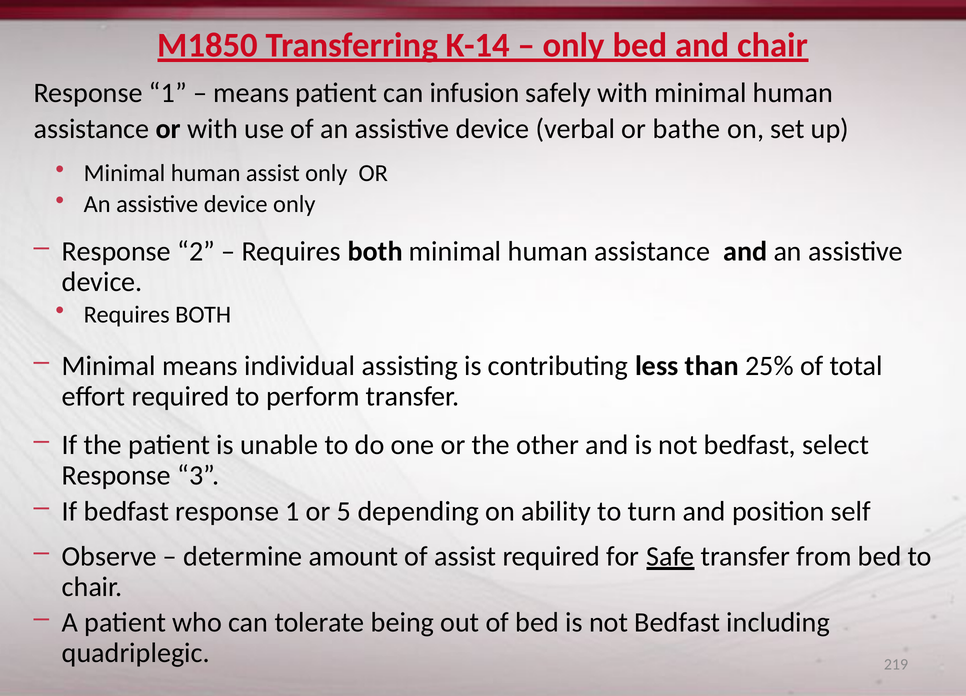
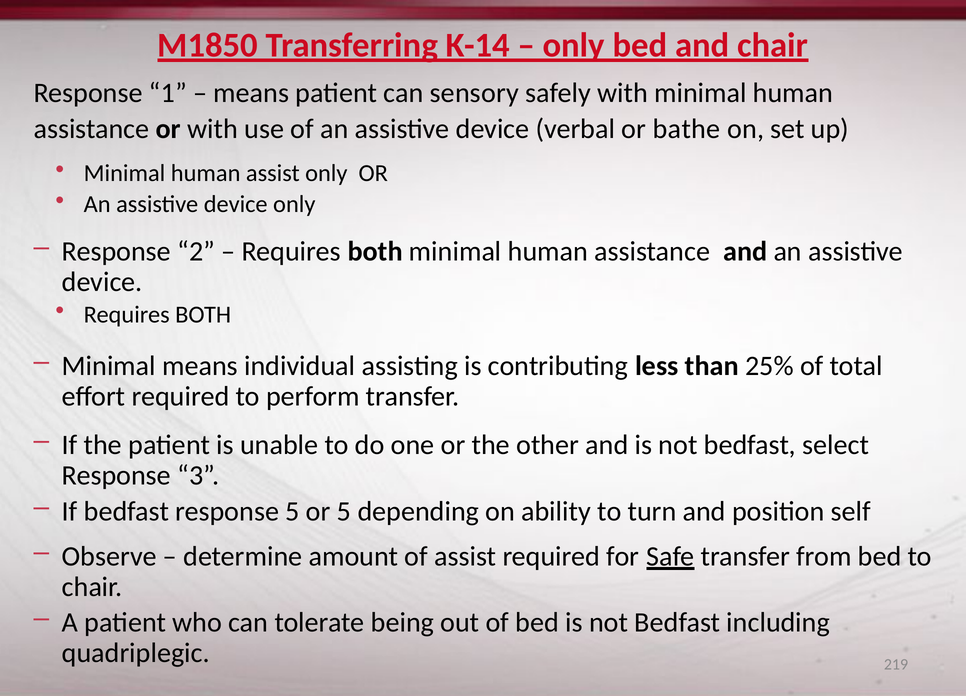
infusion: infusion -> sensory
bedfast response 1: 1 -> 5
